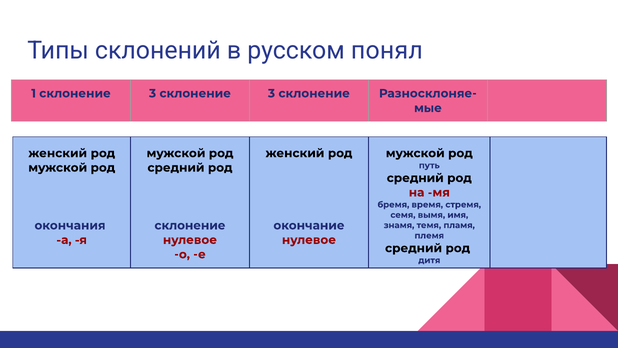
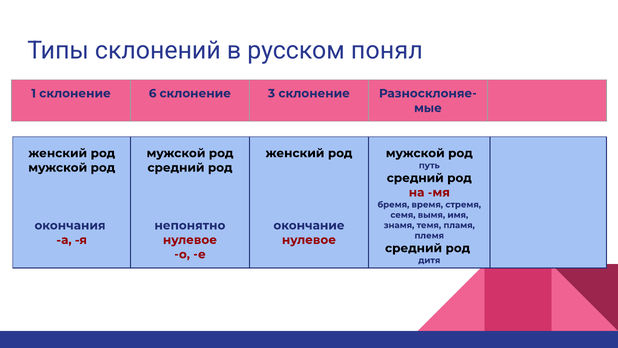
1 склонение 3: 3 -> 6
склонение at (190, 225): склонение -> непонятно
